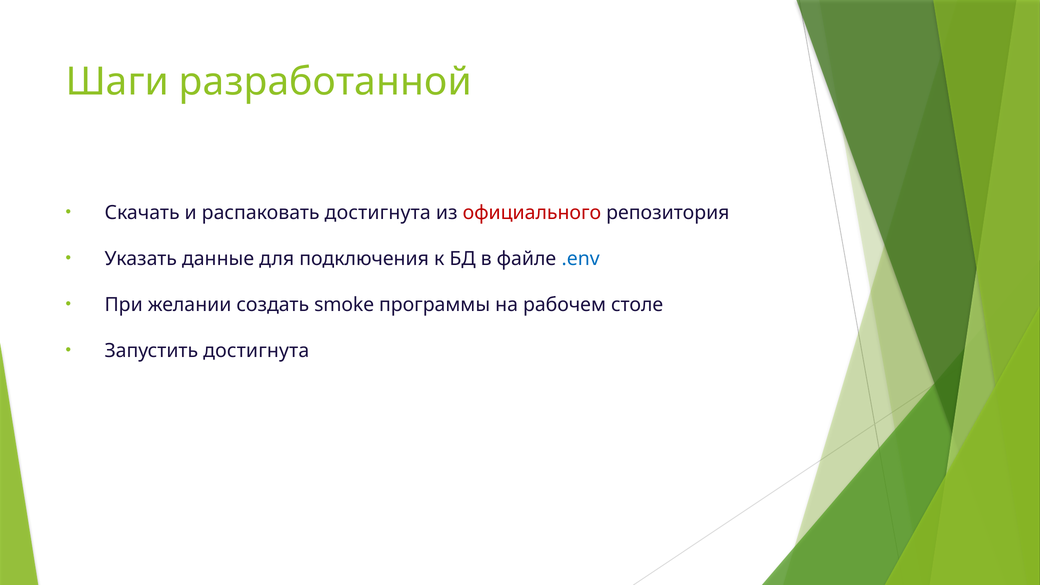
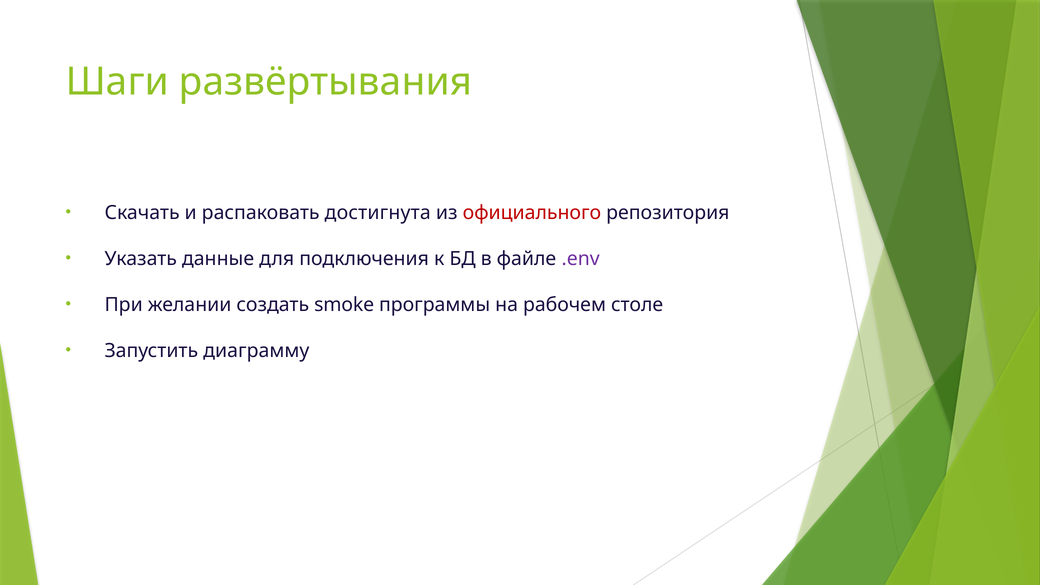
разработанной: разработанной -> развёртывания
.env colour: blue -> purple
Запустить достигнута: достигнута -> диаграмму
